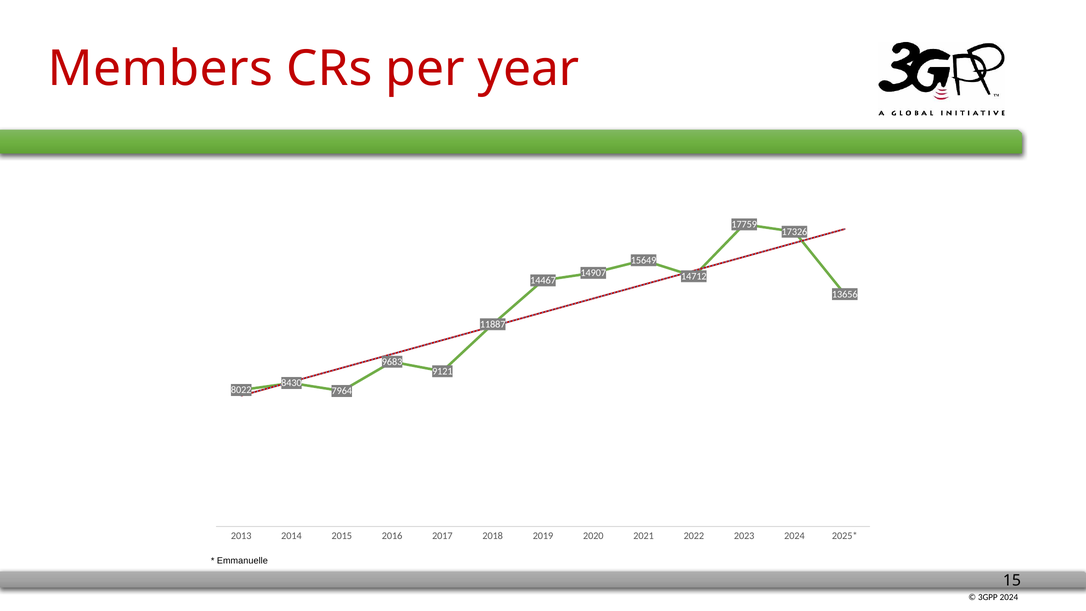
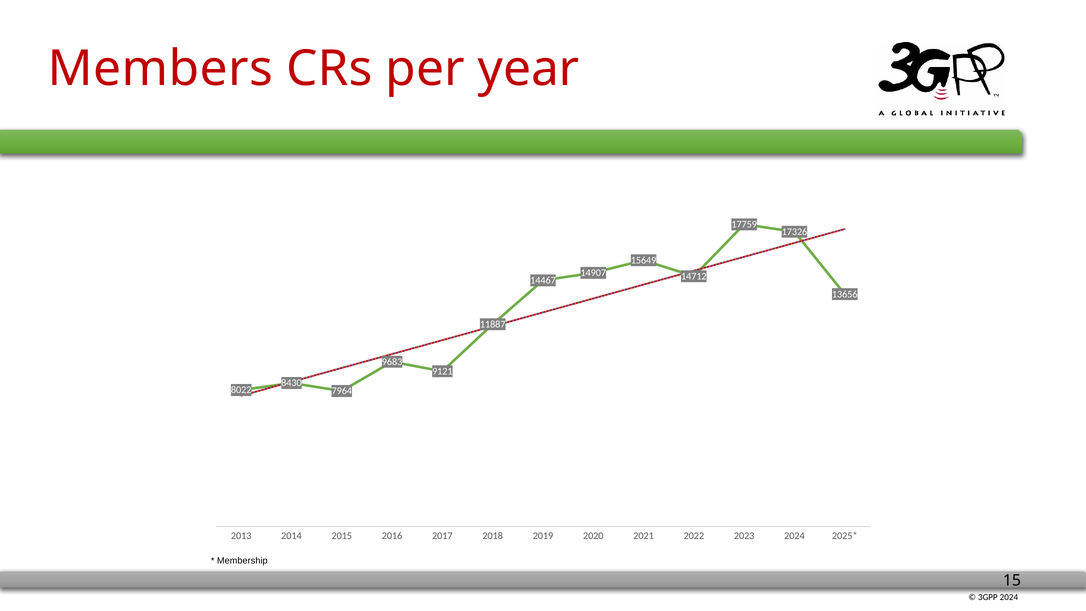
Emmanuelle: Emmanuelle -> Membership
